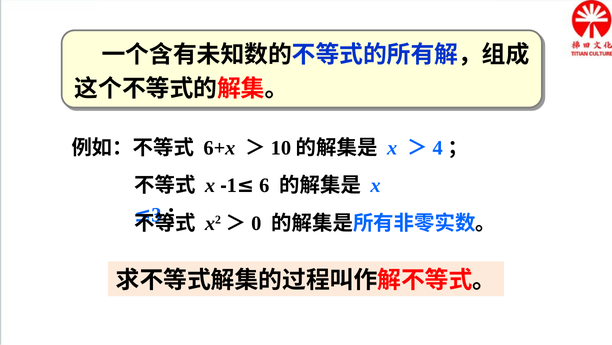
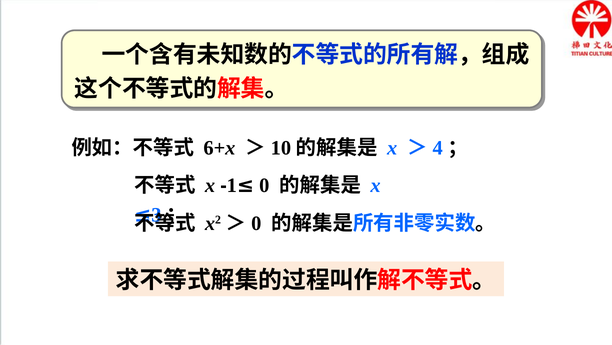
6: 6 -> 0
